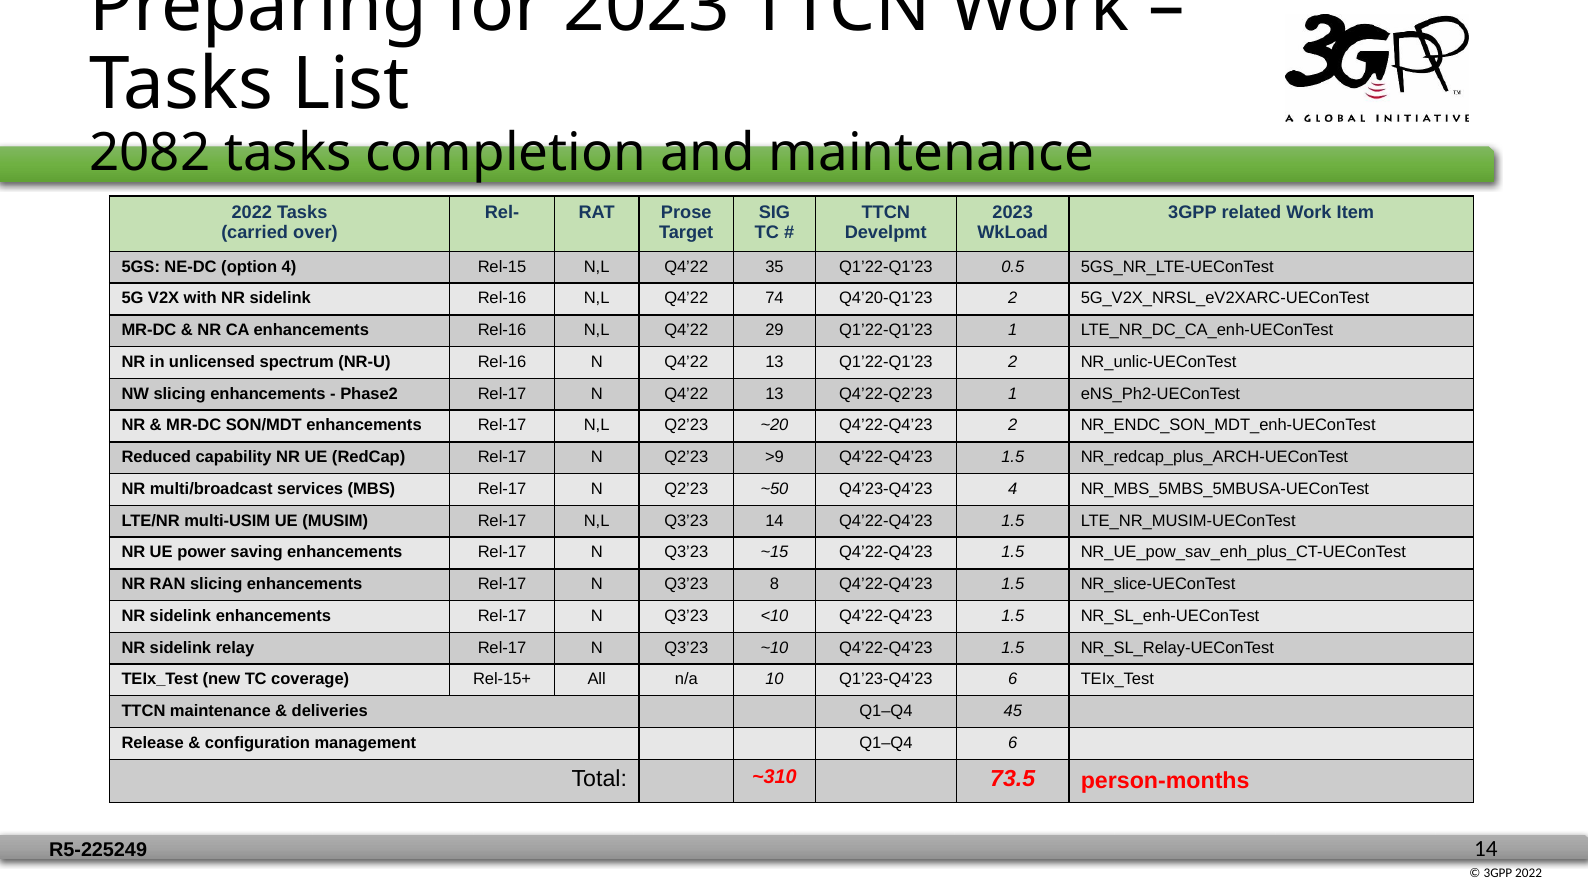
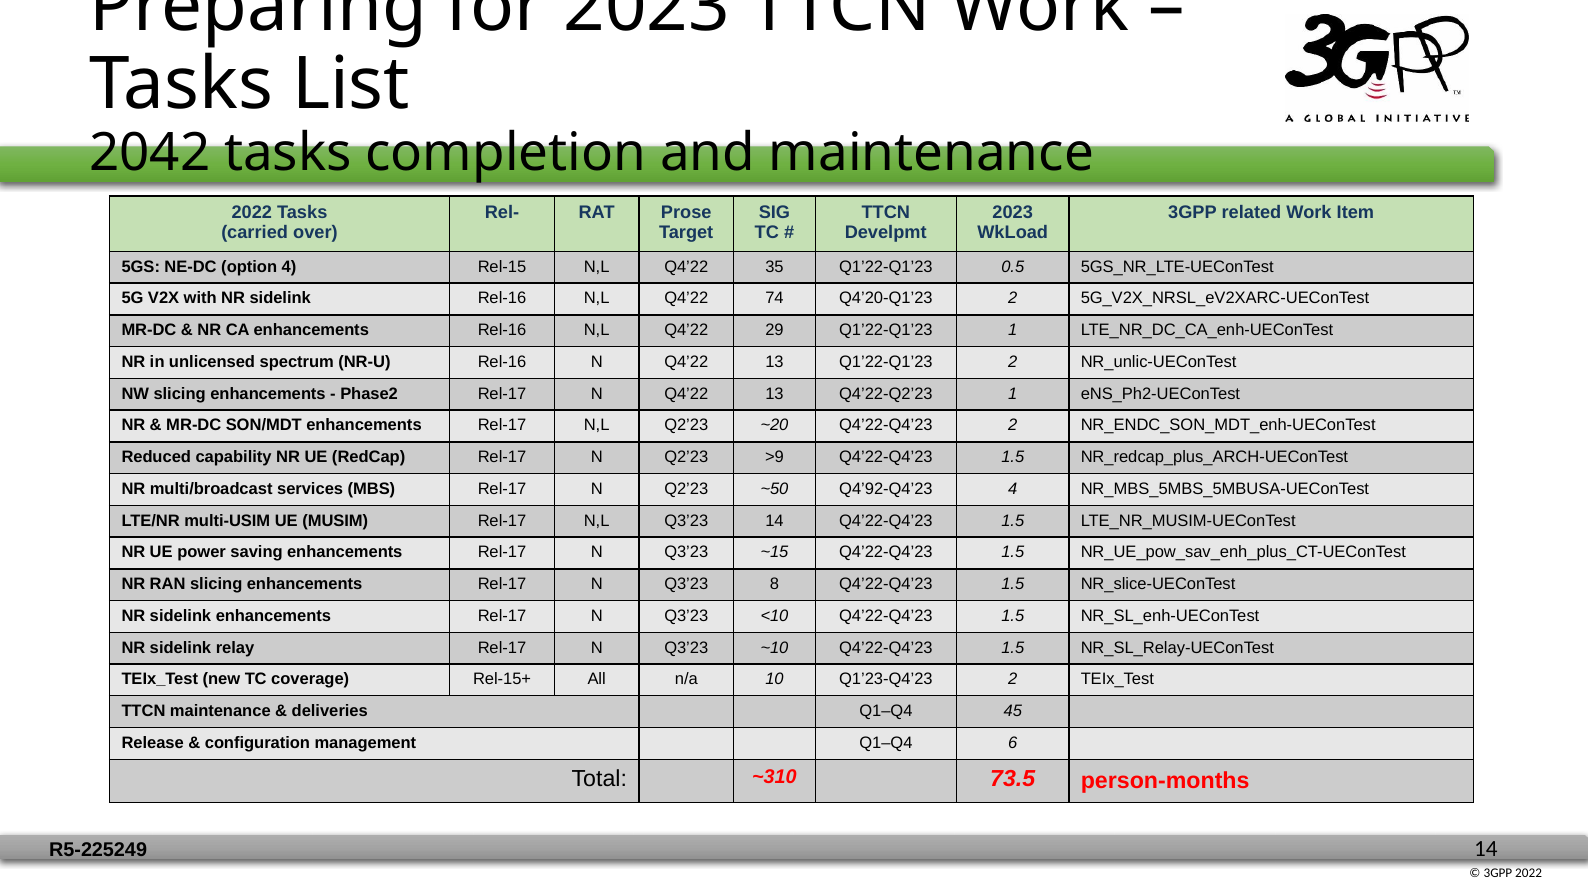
2082: 2082 -> 2042
Q4’23-Q4’23: Q4’23-Q4’23 -> Q4’92-Q4’23
Q1’23-Q4’23 6: 6 -> 2
